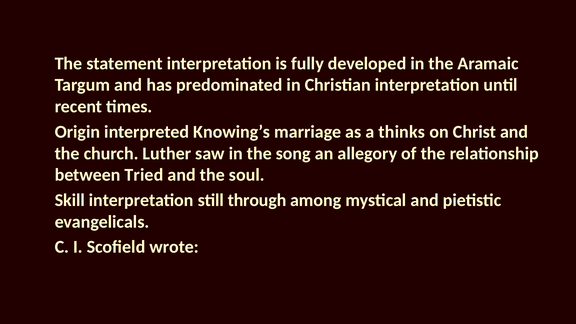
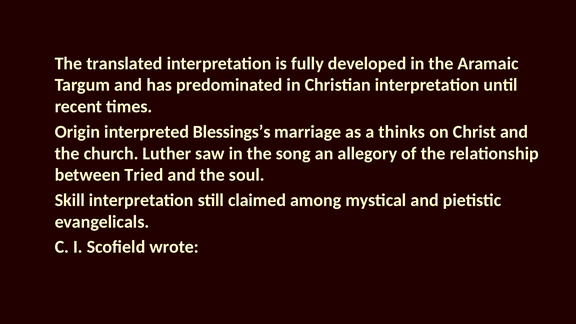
statement: statement -> translated
Knowing’s: Knowing’s -> Blessings’s
through: through -> claimed
